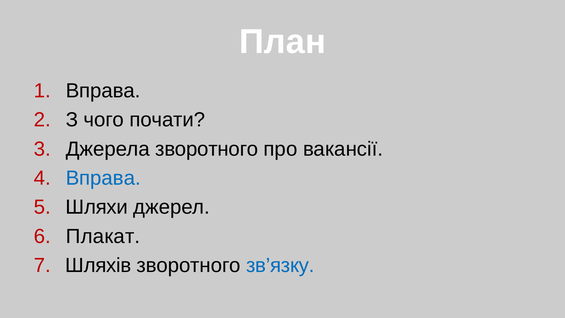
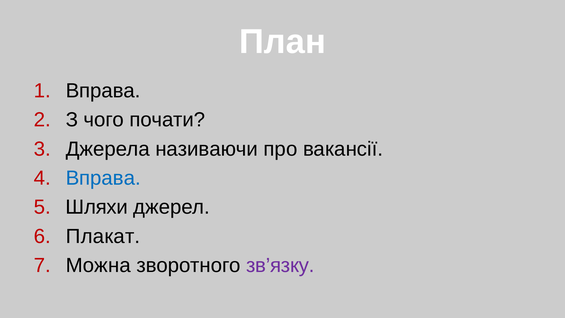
Джерела зворотного: зворотного -> називаючи
Шляхів: Шляхів -> Можна
зв’язку colour: blue -> purple
